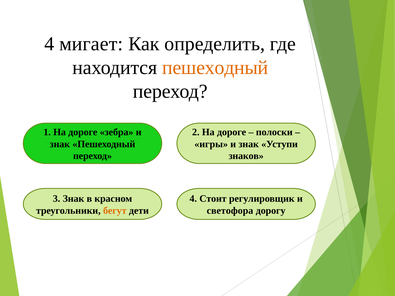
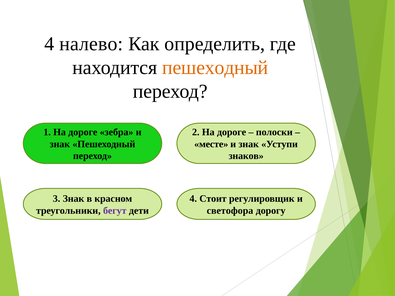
мигает: мигает -> налево
игры: игры -> месте
бегут colour: orange -> purple
